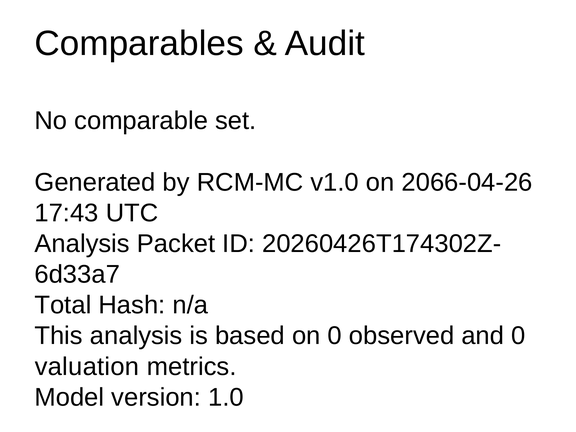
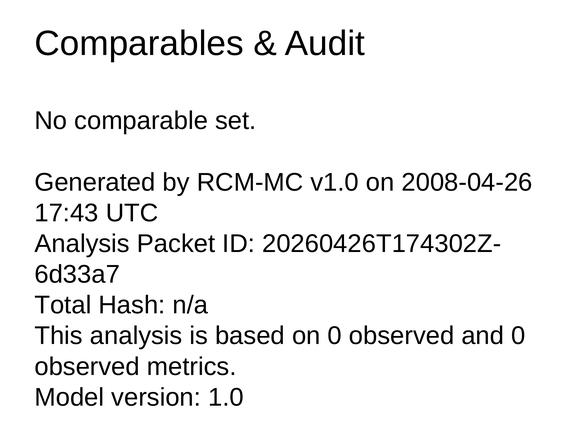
2066-04-26: 2066-04-26 -> 2008-04-26
valuation at (87, 367): valuation -> observed
